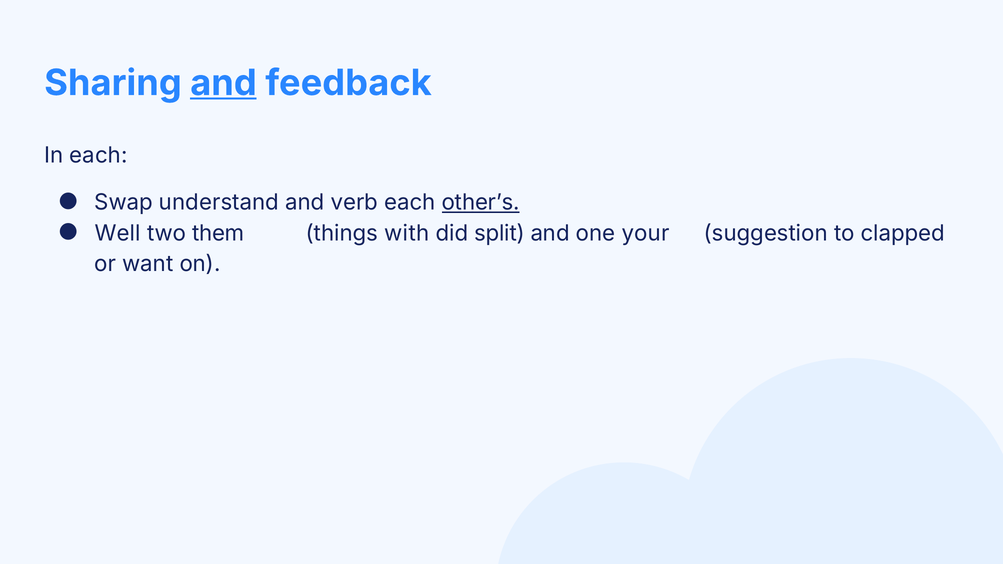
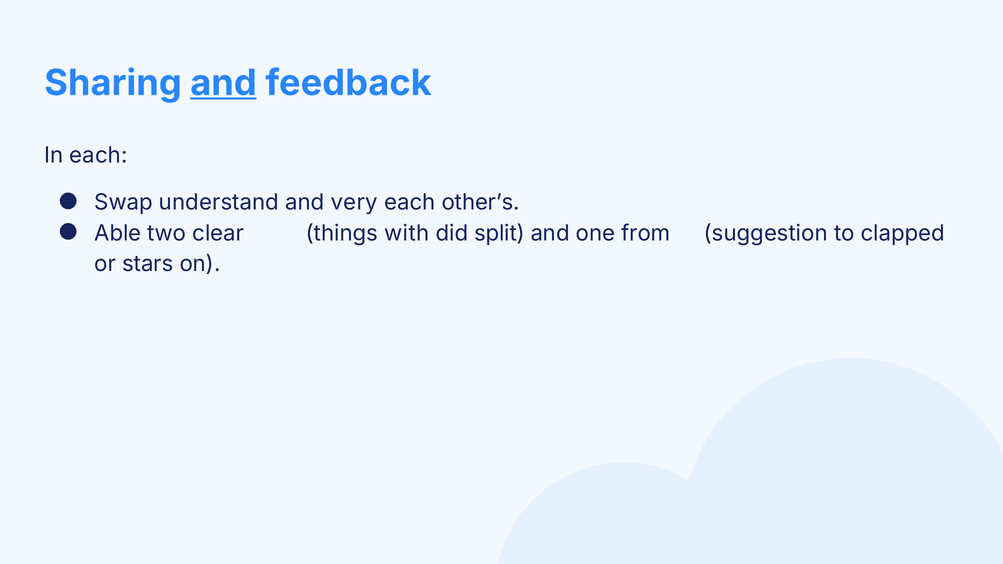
verb: verb -> very
other’s underline: present -> none
Well: Well -> Able
them: them -> clear
your: your -> from
want: want -> stars
